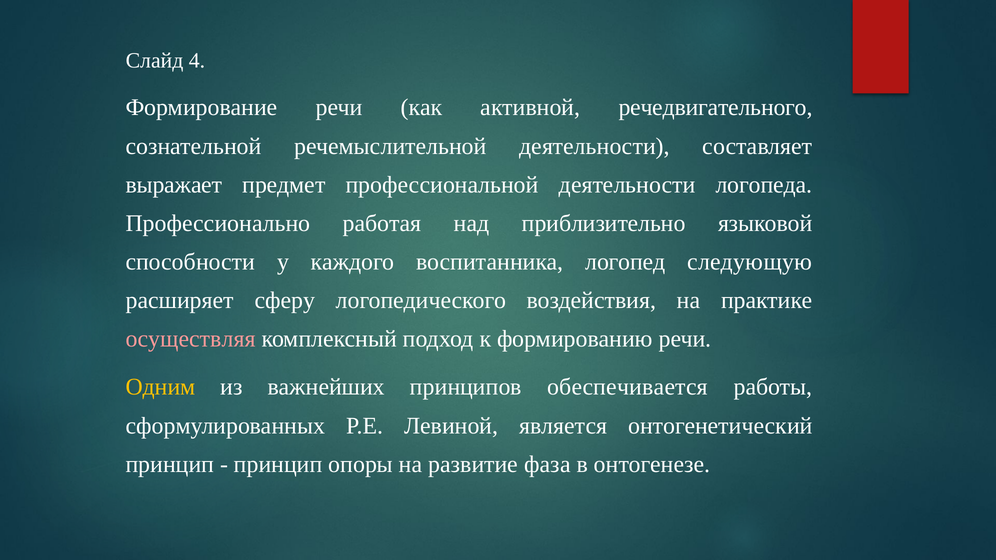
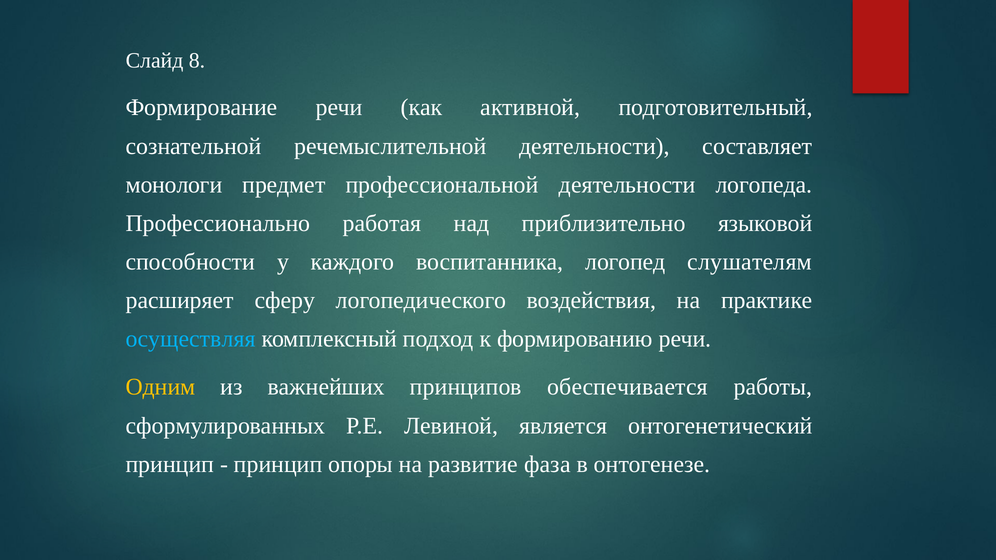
4: 4 -> 8
речедвигательного: речедвигательного -> подготовительный
выражает: выражает -> монологи
следующую: следующую -> слушателям
осуществляя colour: pink -> light blue
